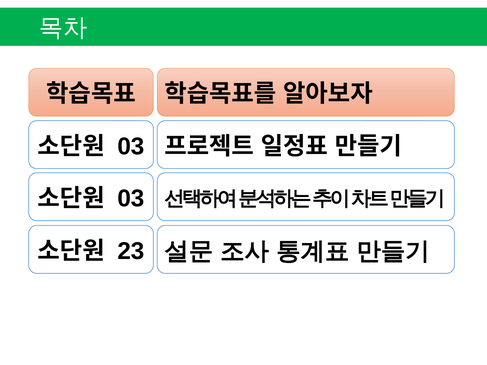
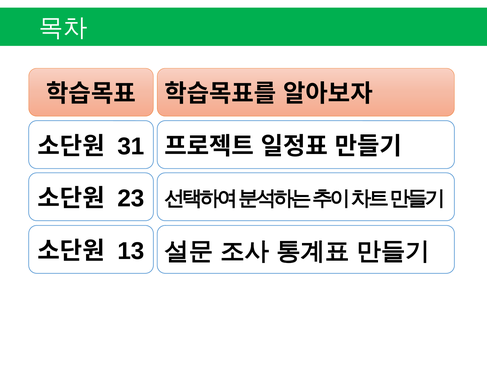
03 at (131, 146): 03 -> 31
03 at (131, 199): 03 -> 23
23: 23 -> 13
